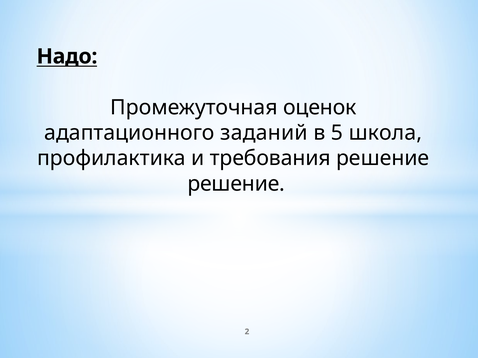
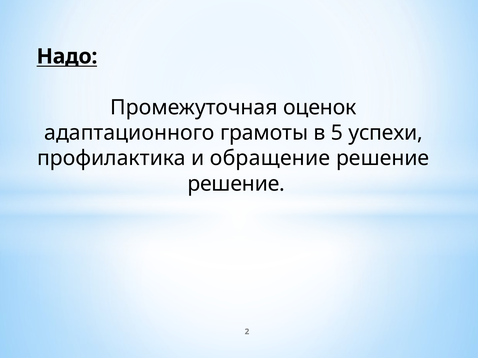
заданий: заданий -> грамоты
школа: школа -> успехи
требования: требования -> обращение
